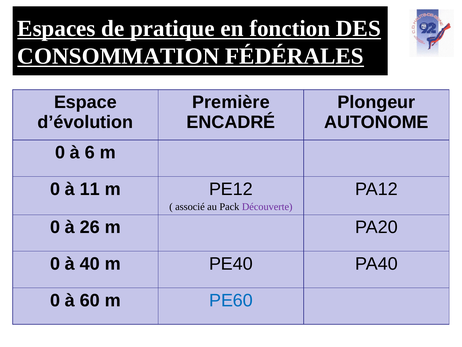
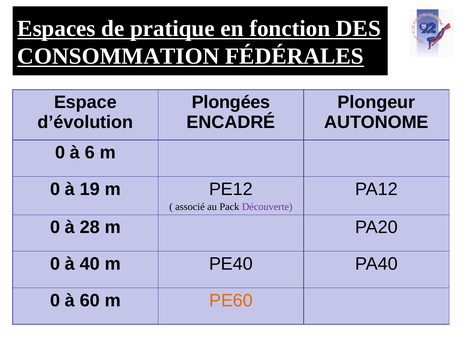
Première: Première -> Plongées
11: 11 -> 19
26: 26 -> 28
PE60 colour: blue -> orange
